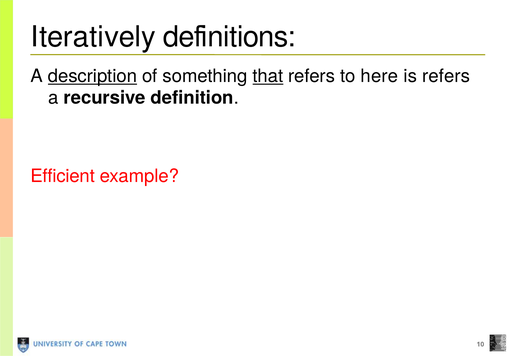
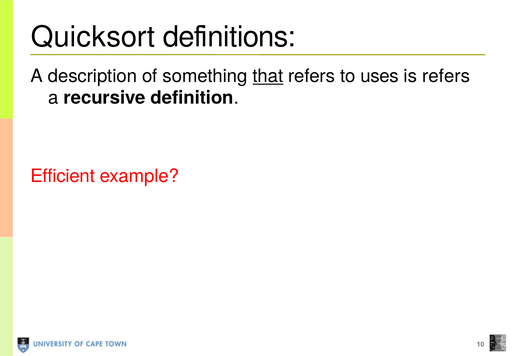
Iteratively: Iteratively -> Quicksort
description underline: present -> none
here: here -> uses
